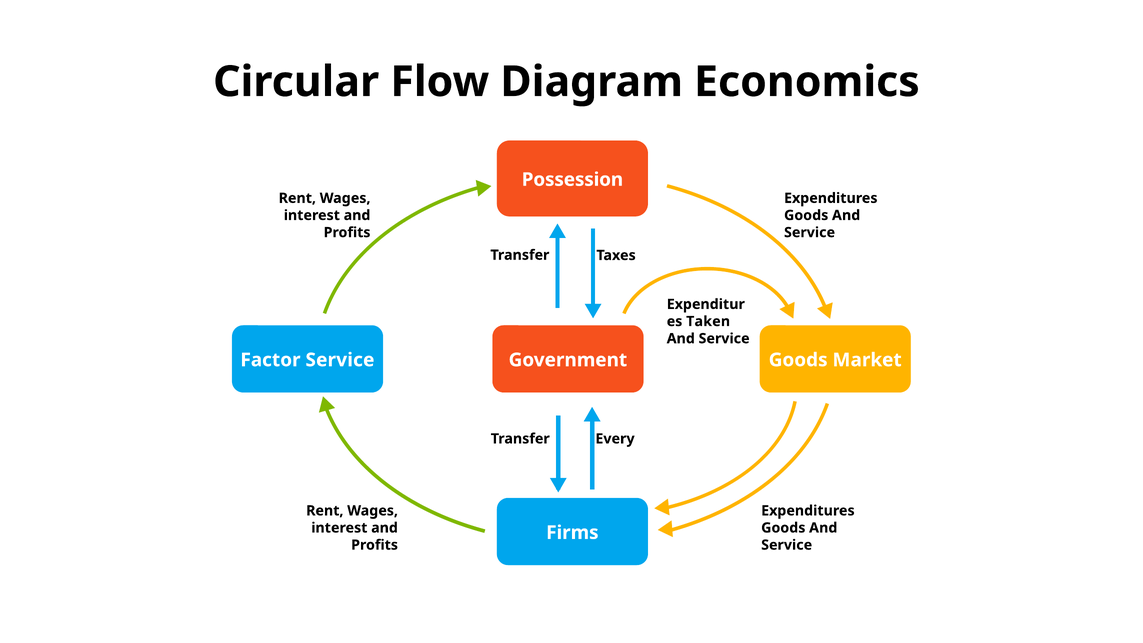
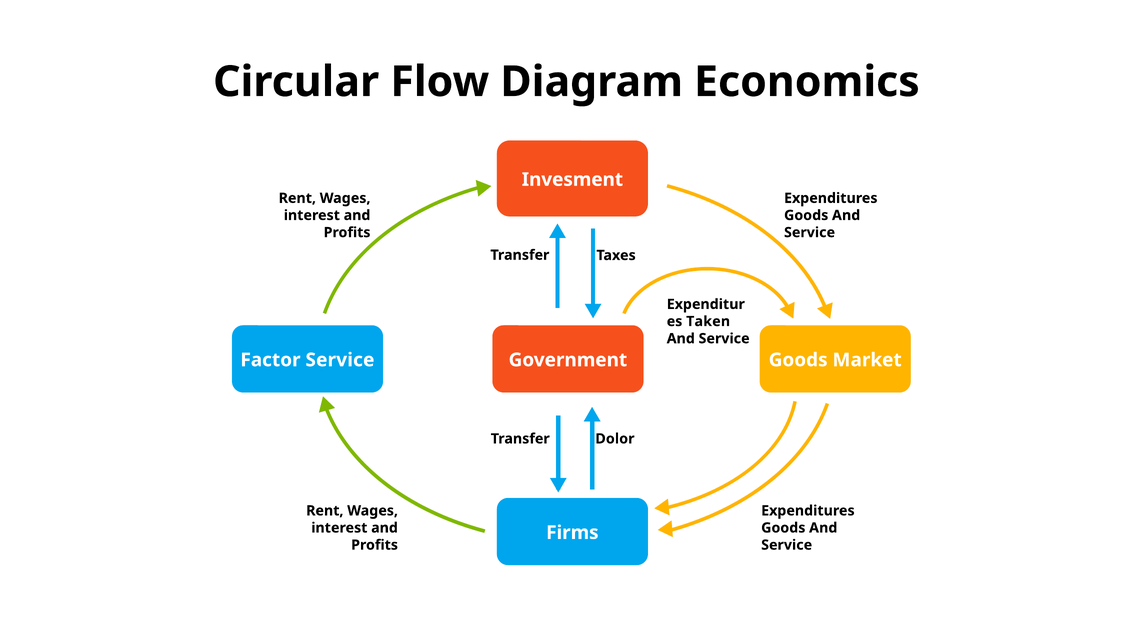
Possession: Possession -> Invesment
Every: Every -> Dolor
